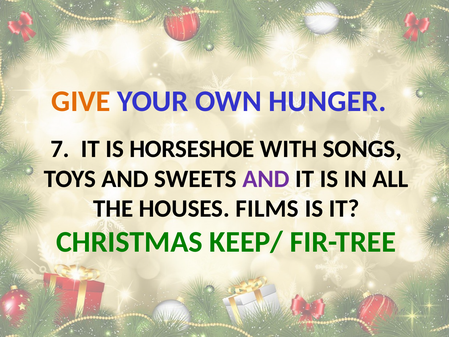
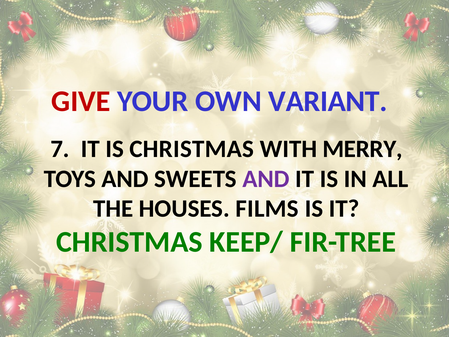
GIVE colour: orange -> red
HUNGER: HUNGER -> VARIANT
IS HORSESHOE: HORSESHOE -> CHRISTMAS
SONGS: SONGS -> MERRY
